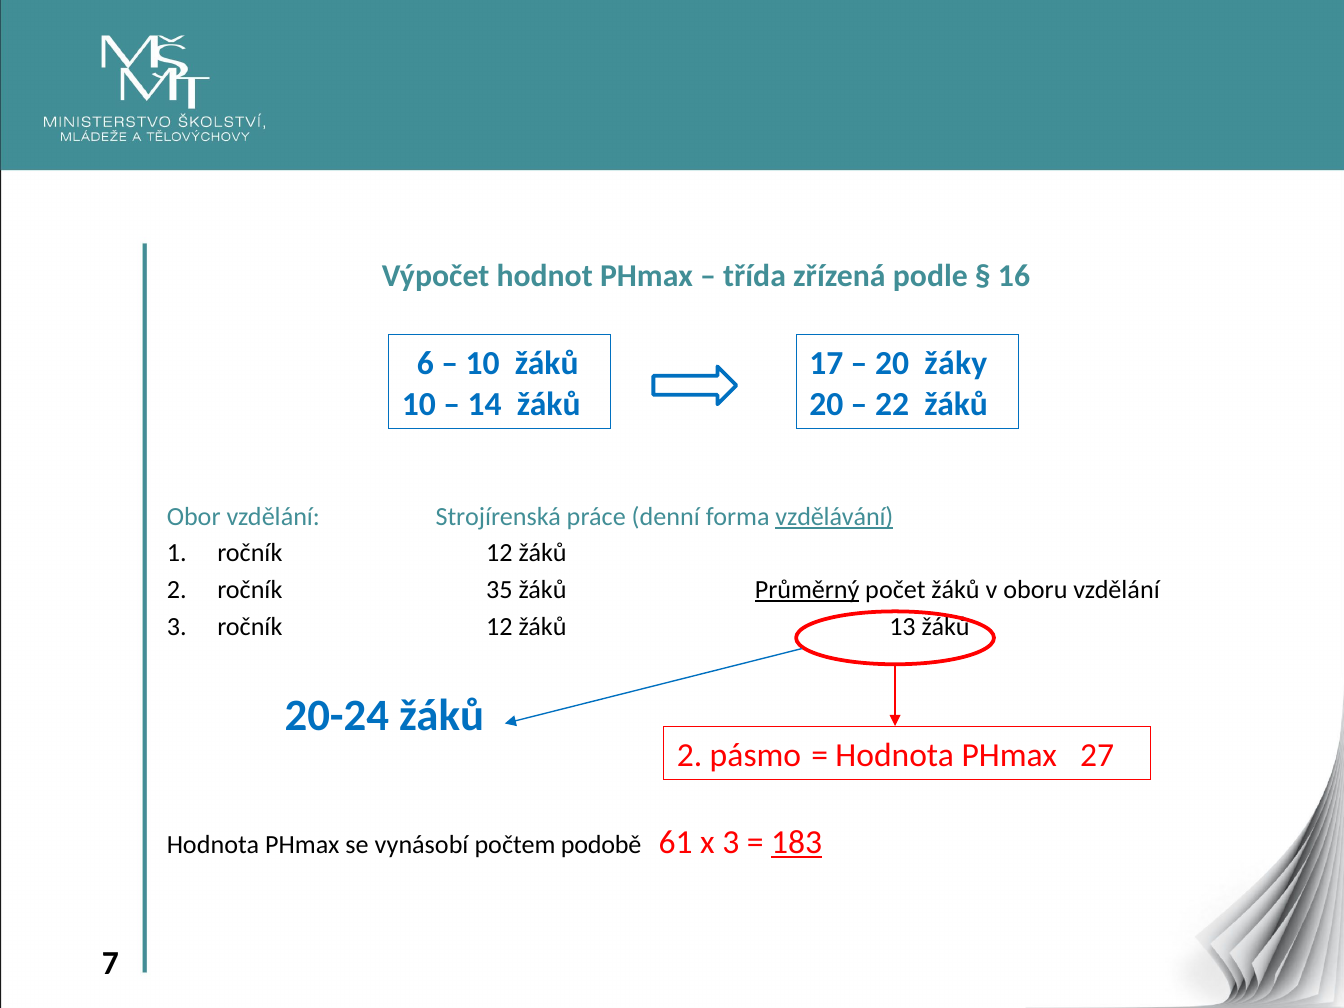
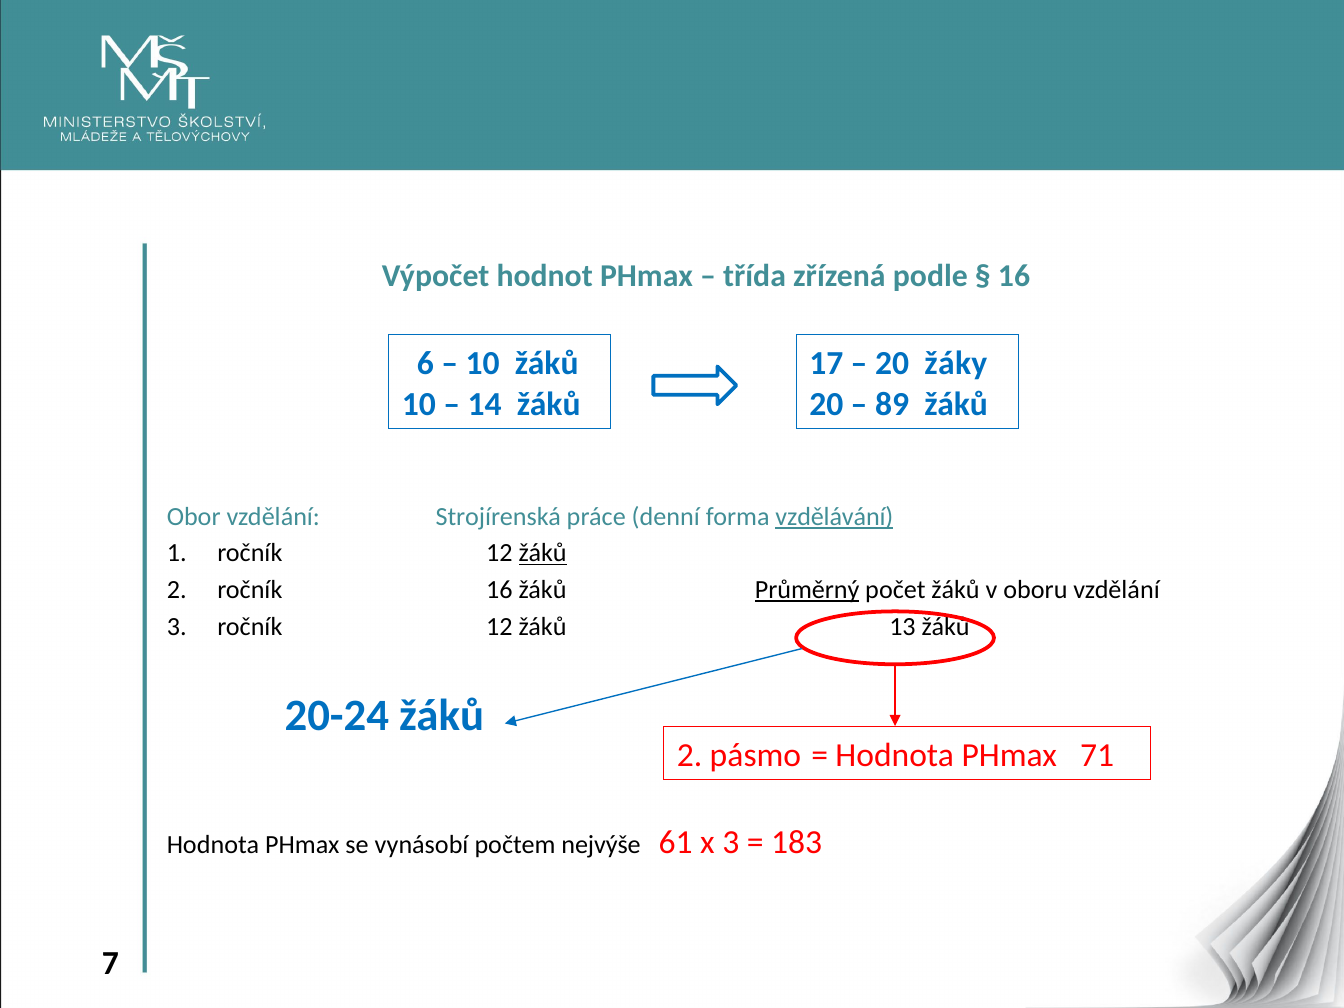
22: 22 -> 89
žáků at (543, 553) underline: none -> present
ročník 35: 35 -> 16
27: 27 -> 71
podobě: podobě -> nejvýše
183 underline: present -> none
